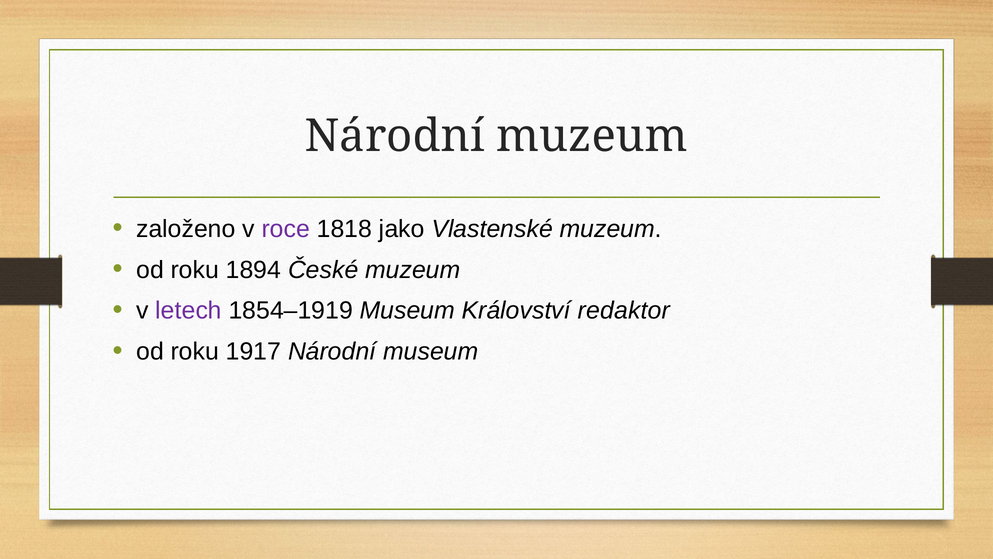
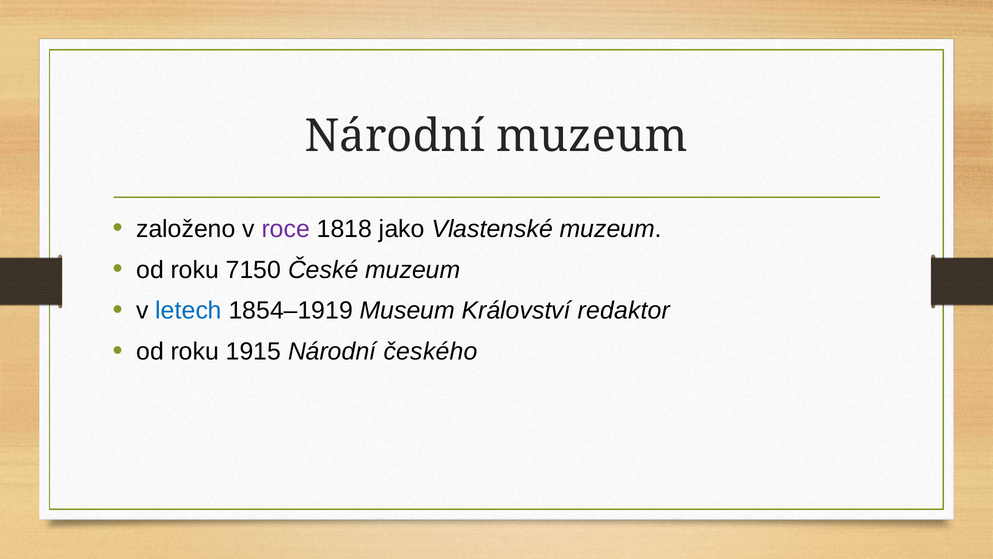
1894: 1894 -> 7150
letech colour: purple -> blue
1917: 1917 -> 1915
Národní museum: museum -> českého
